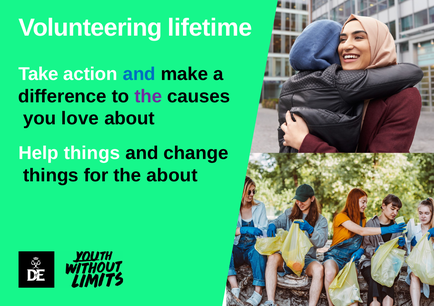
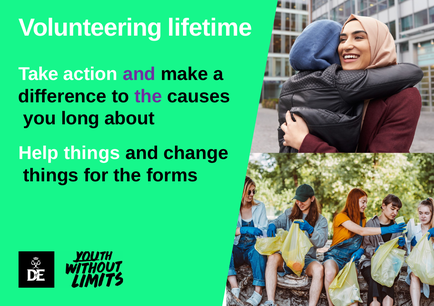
and at (139, 74) colour: blue -> purple
love: love -> long
the about: about -> forms
